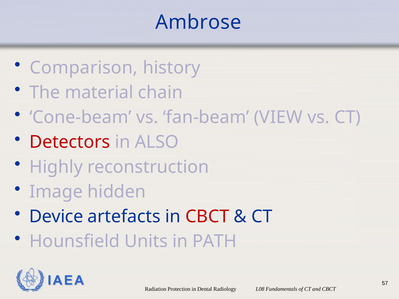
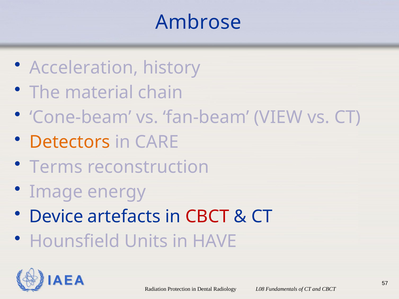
Comparison: Comparison -> Acceleration
Detectors colour: red -> orange
ALSO: ALSO -> CARE
Highly: Highly -> Terms
hidden: hidden -> energy
PATH: PATH -> HAVE
